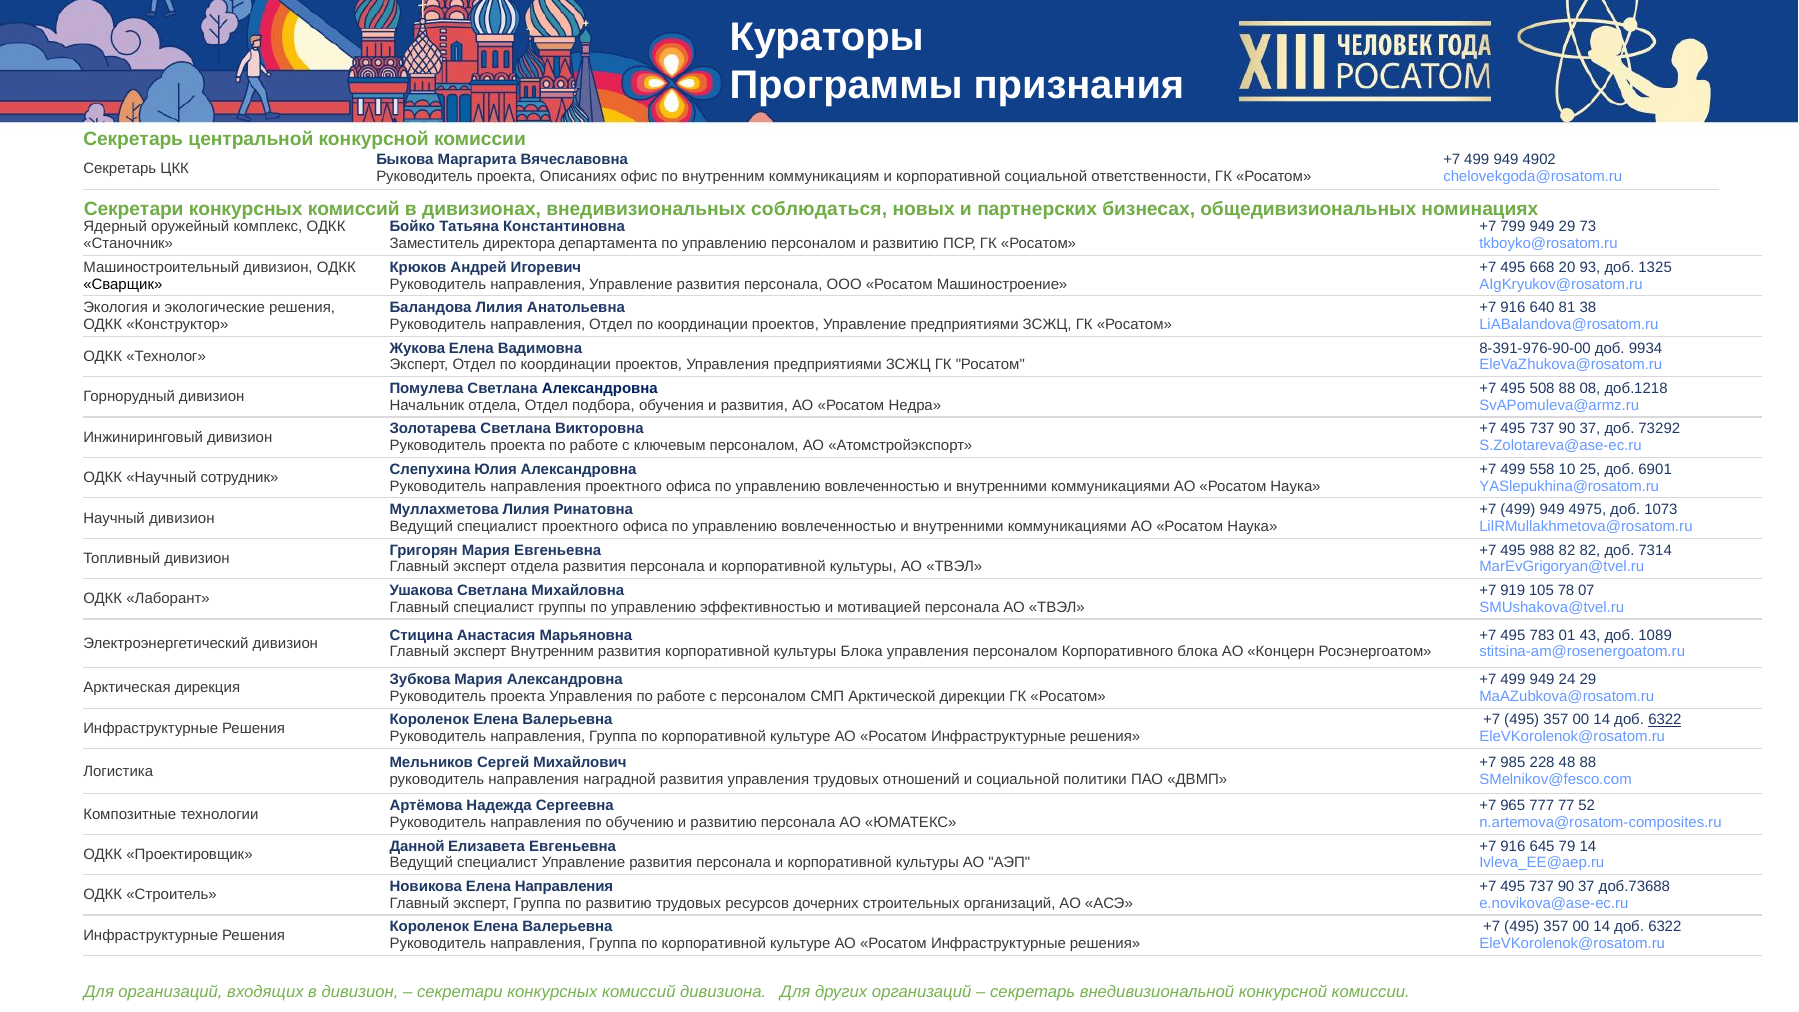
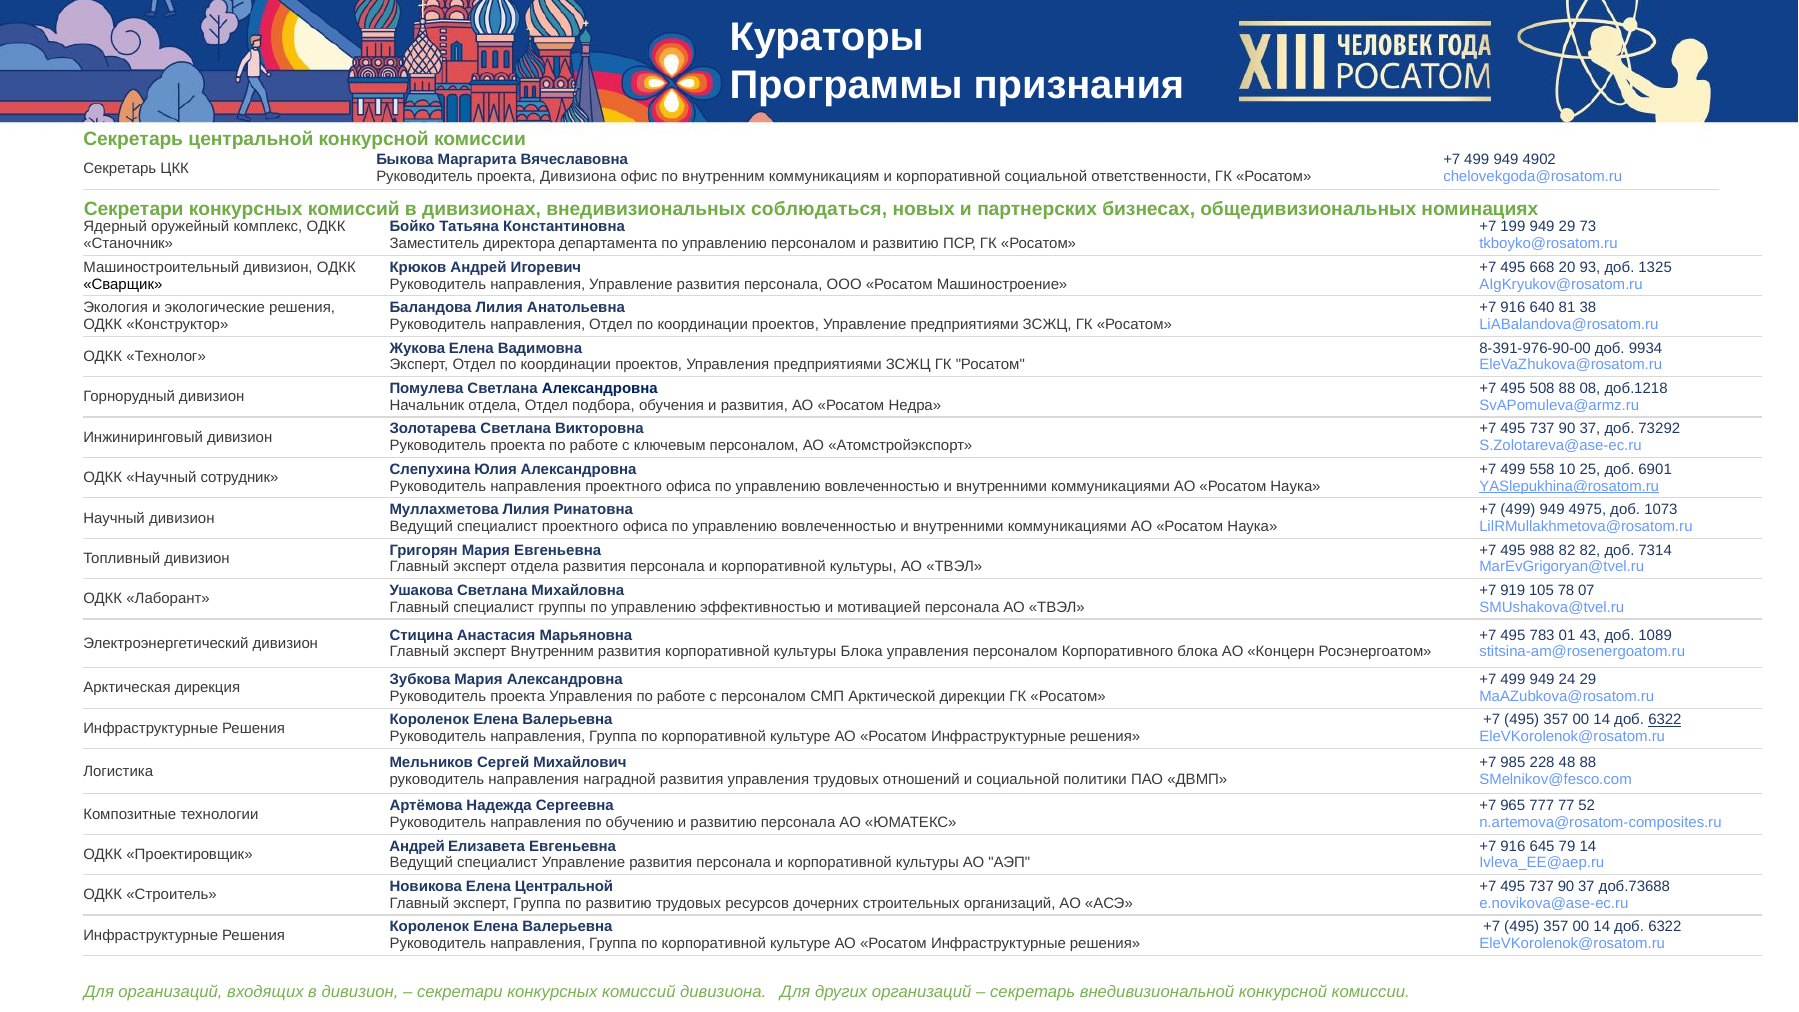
проекта Описаниях: Описаниях -> Дивизиона
799: 799 -> 199
YASlepukhina@rosatom.ru underline: none -> present
Данной at (417, 846): Данной -> Андрей
Елена Направления: Направления -> Центральной
